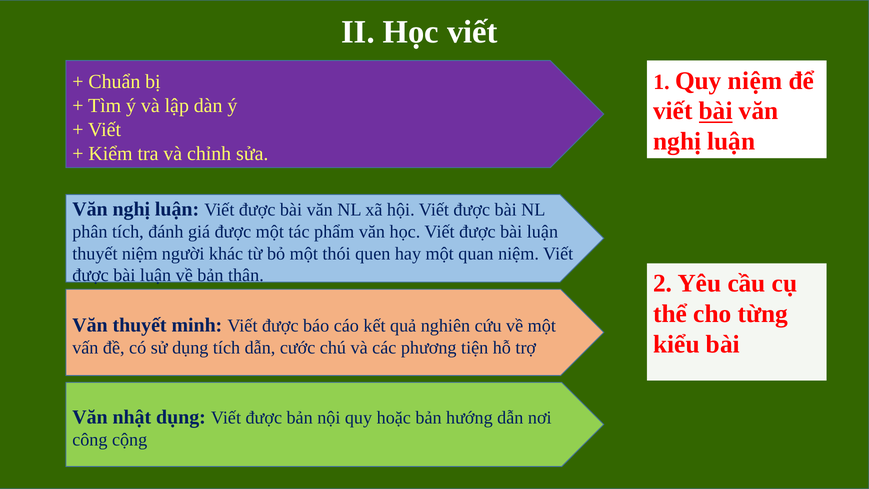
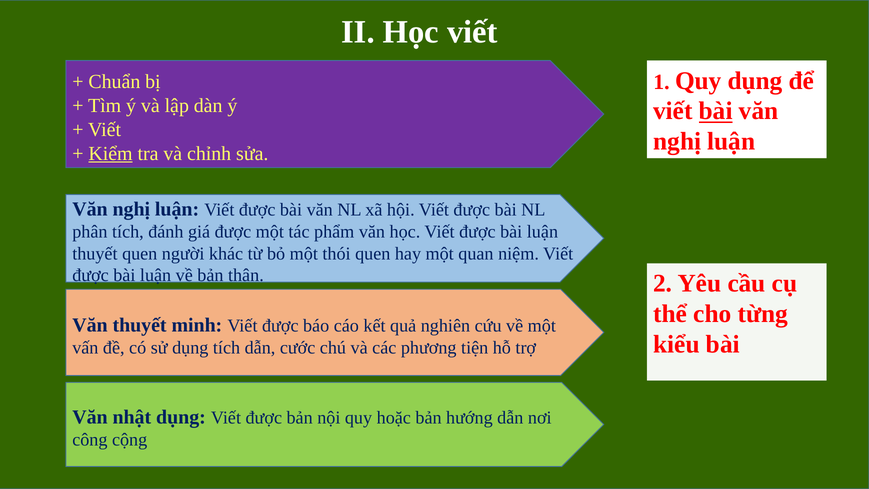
Quy niệm: niệm -> dụng
Kiểm underline: none -> present
thuyết niệm: niệm -> quen
